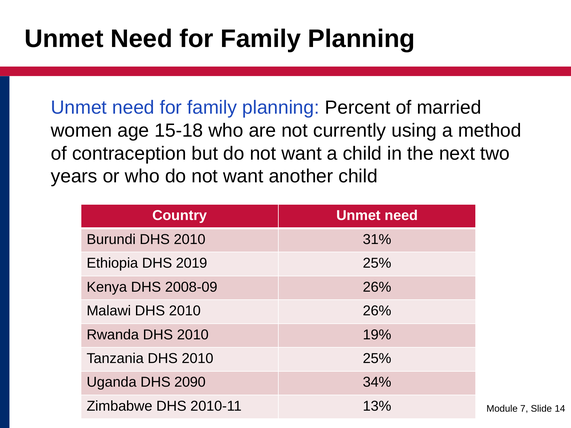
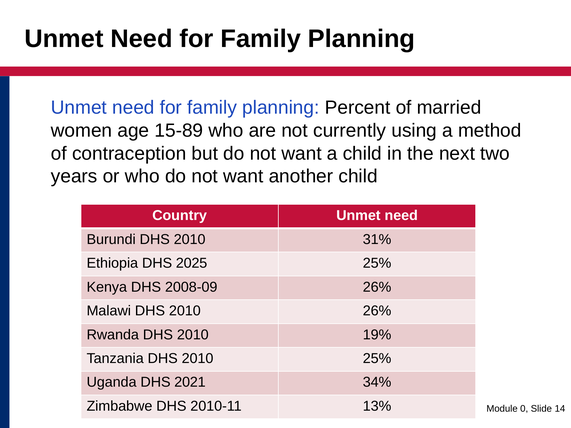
15-18: 15-18 -> 15-89
2019: 2019 -> 2025
2090: 2090 -> 2021
7: 7 -> 0
